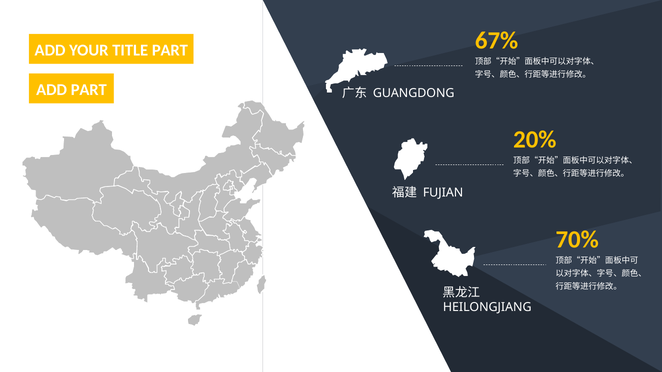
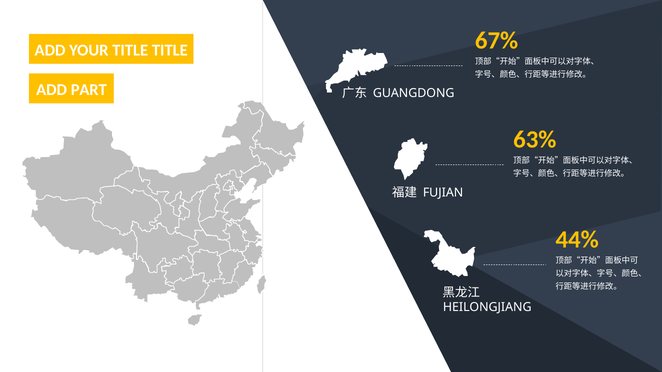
TITLE PART: PART -> TITLE
20%: 20% -> 63%
70%: 70% -> 44%
